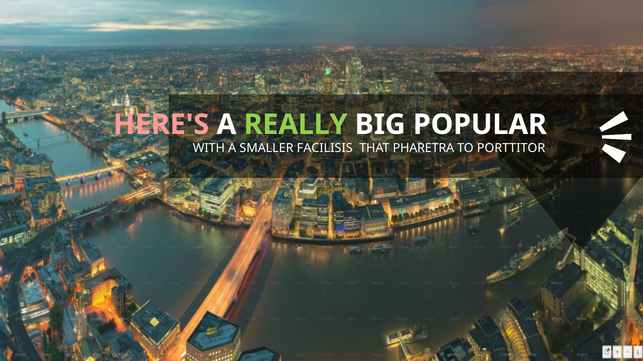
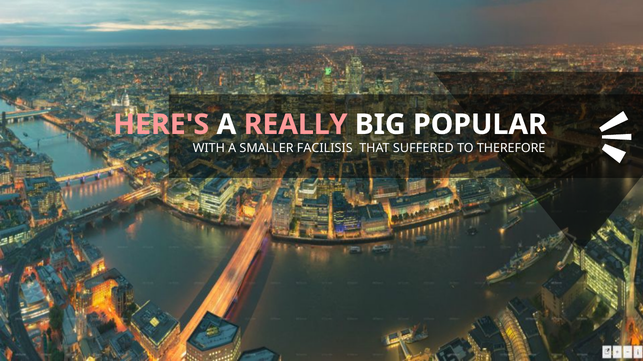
REALLY colour: light green -> pink
PHARETRA: PHARETRA -> SUFFERED
PORTTITOR: PORTTITOR -> THEREFORE
